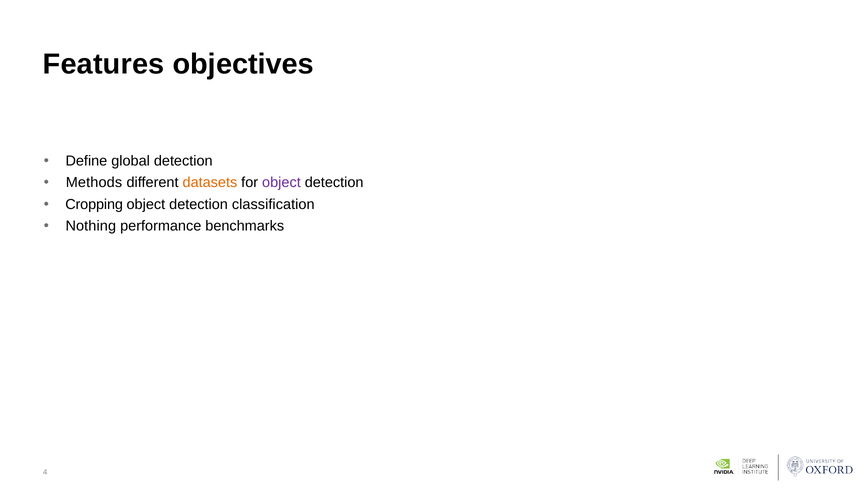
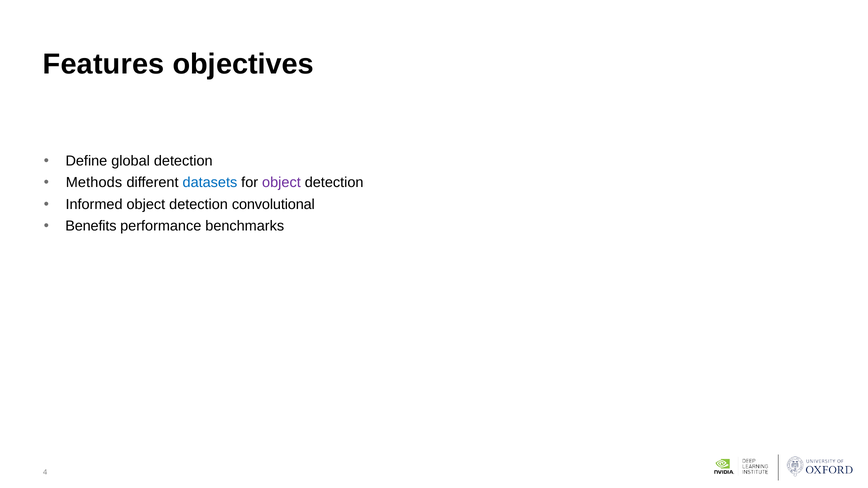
datasets colour: orange -> blue
Cropping: Cropping -> Informed
classification: classification -> convolutional
Nothing: Nothing -> Benefits
